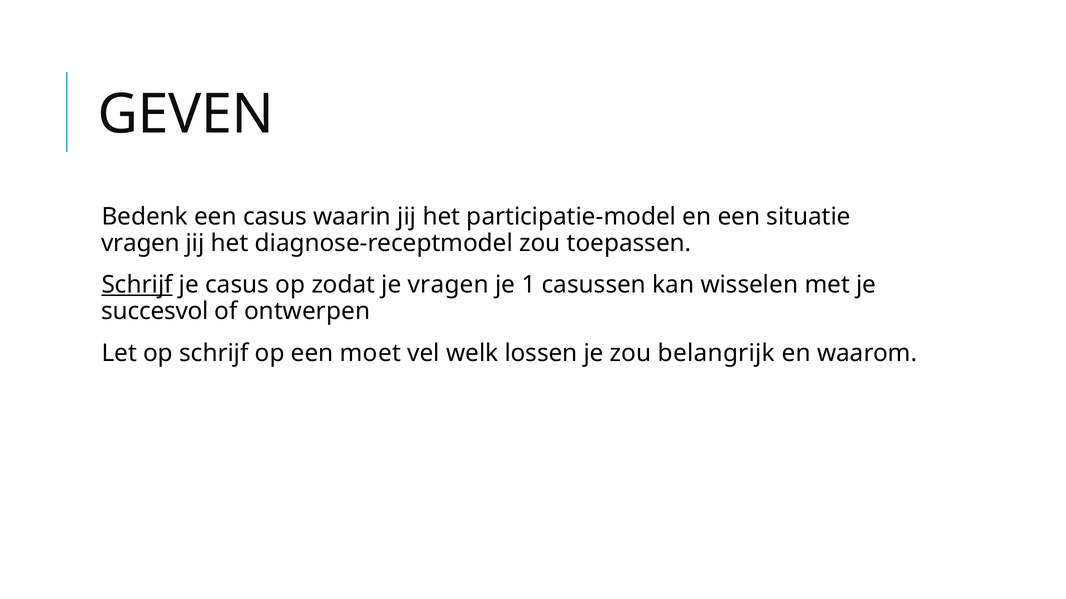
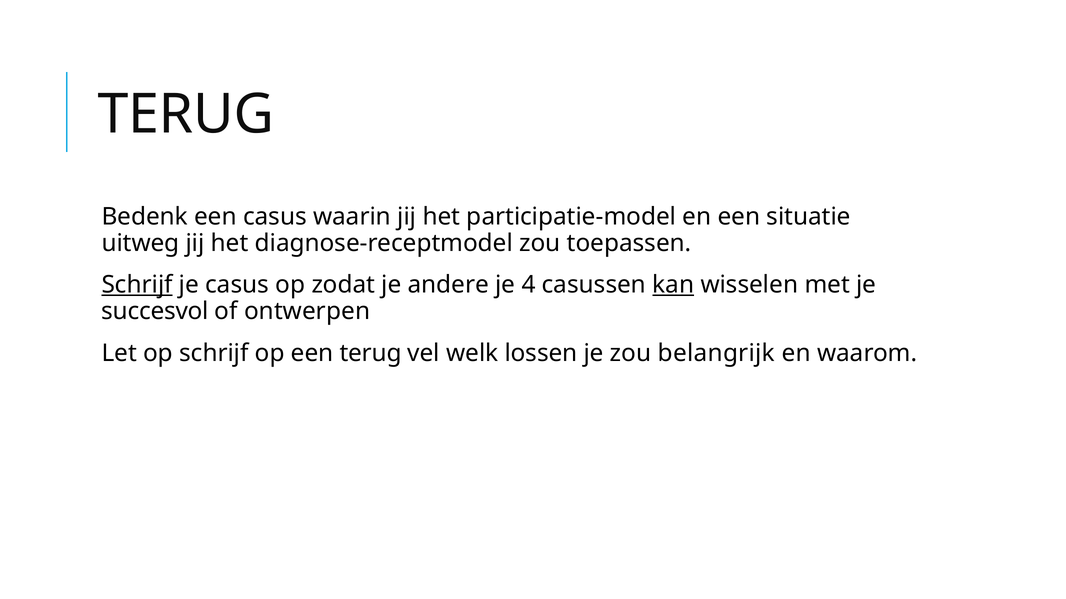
GEVEN at (186, 114): GEVEN -> TERUG
vragen at (141, 243): vragen -> uitweg
je vragen: vragen -> andere
1: 1 -> 4
kan underline: none -> present
een moet: moet -> terug
